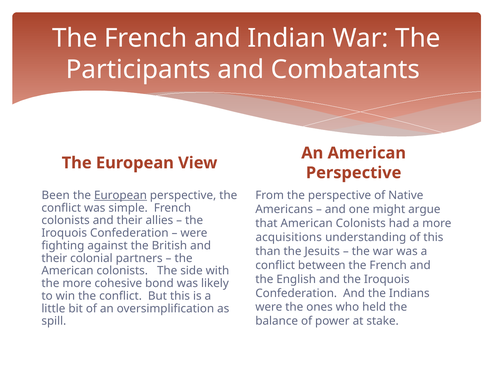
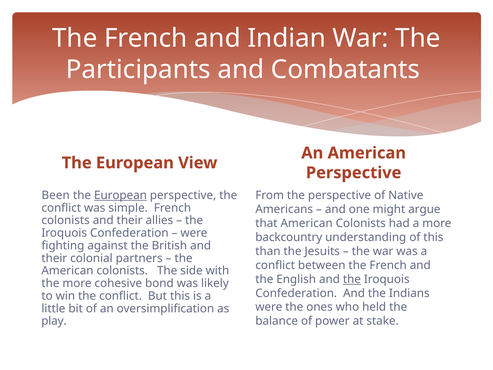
acquisitions: acquisitions -> backcountry
the at (352, 279) underline: none -> present
spill: spill -> play
